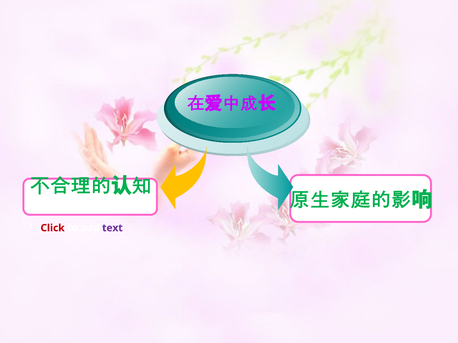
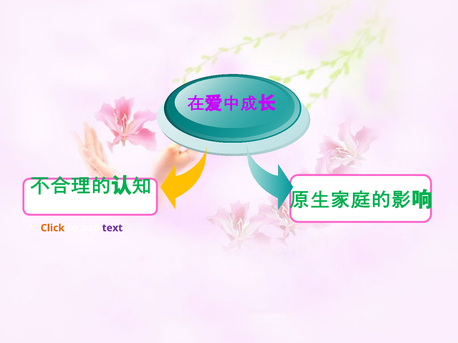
Click colour: red -> orange
